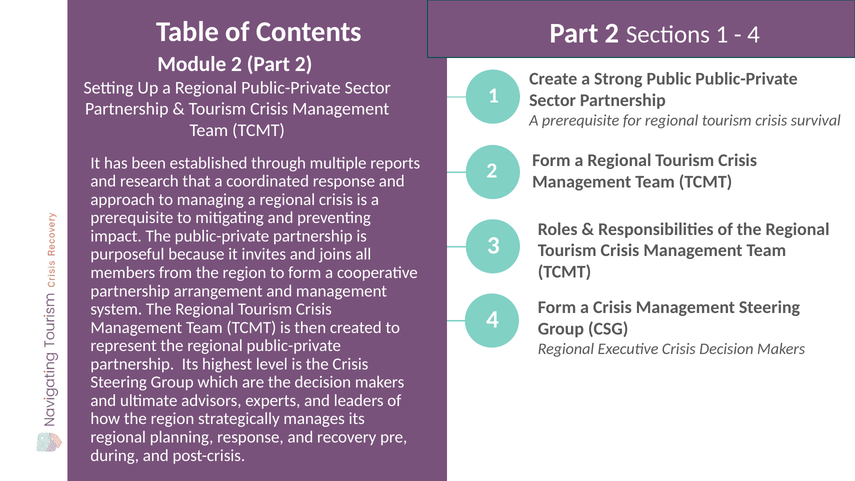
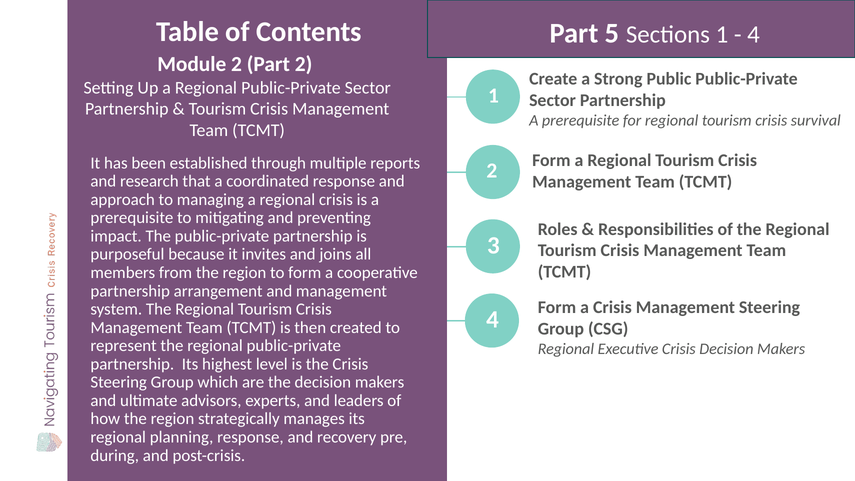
2 at (612, 33): 2 -> 5
